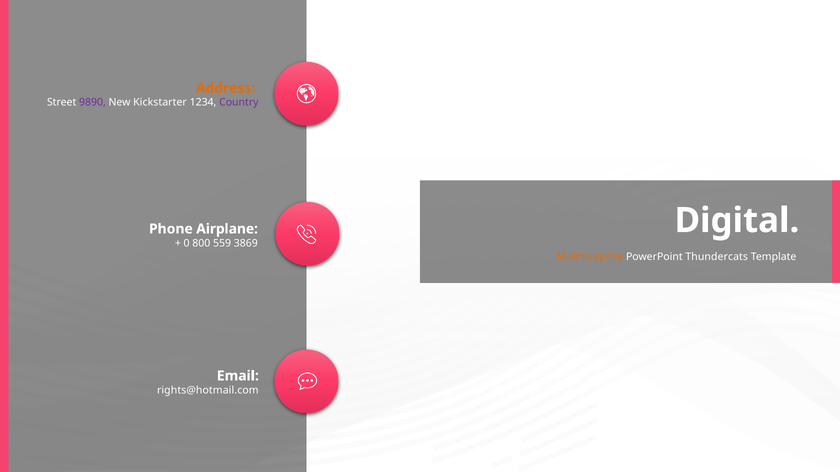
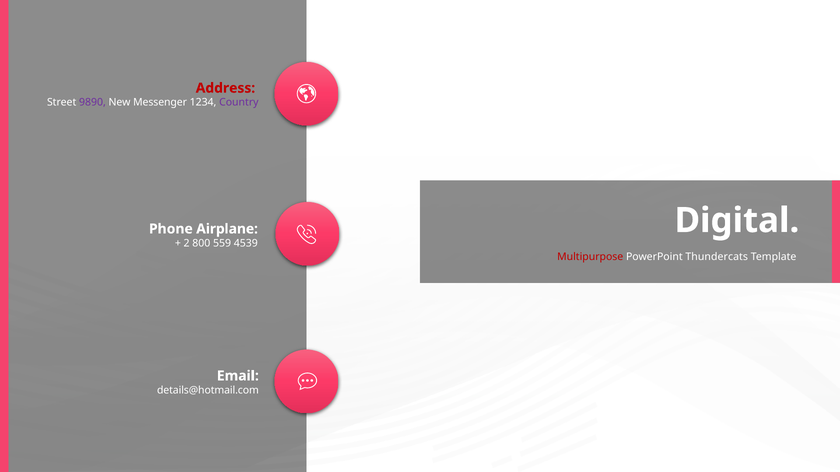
Address colour: orange -> red
Kickstarter: Kickstarter -> Messenger
0: 0 -> 2
3869: 3869 -> 4539
Multipurpose colour: orange -> red
rights@hotmail.com: rights@hotmail.com -> details@hotmail.com
